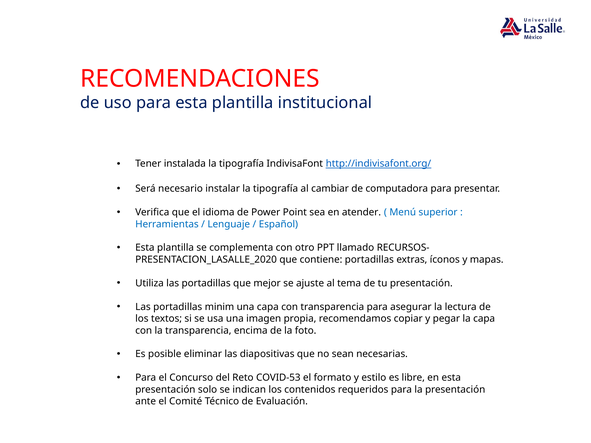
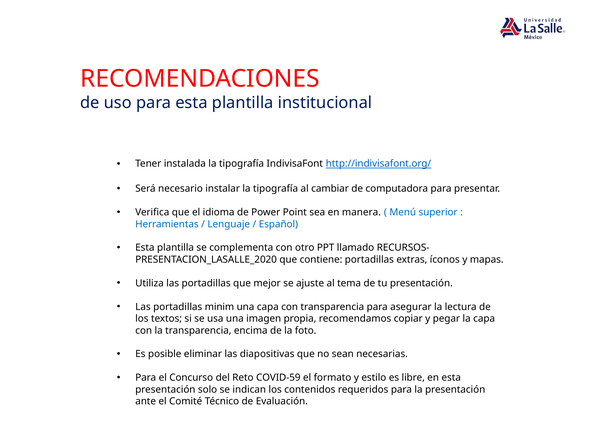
atender: atender -> manera
COVID-53: COVID-53 -> COVID-59
